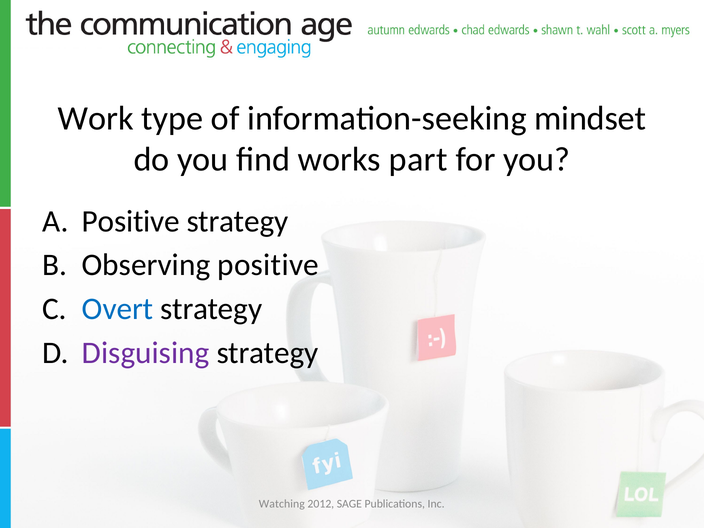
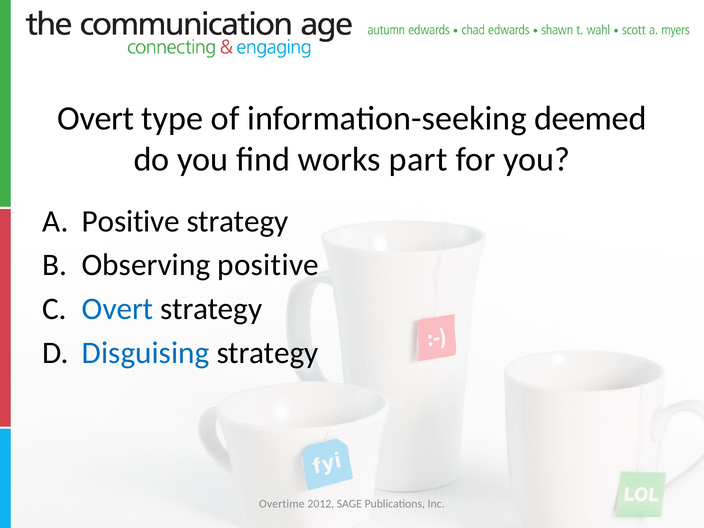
Work at (96, 118): Work -> Overt
mindset: mindset -> deemed
Disguising colour: purple -> blue
Watching: Watching -> Overtime
